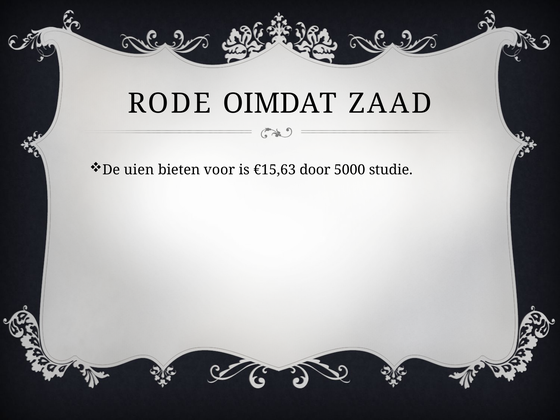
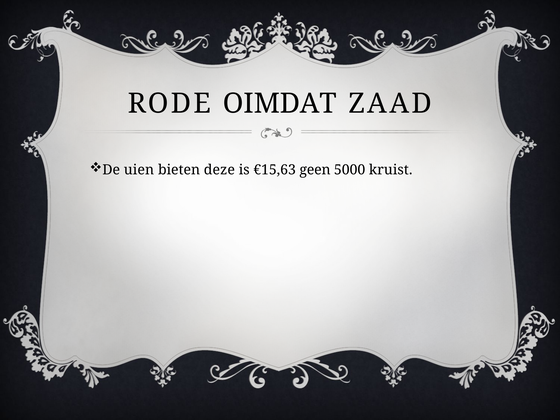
voor: voor -> deze
door: door -> geen
studie: studie -> kruist
